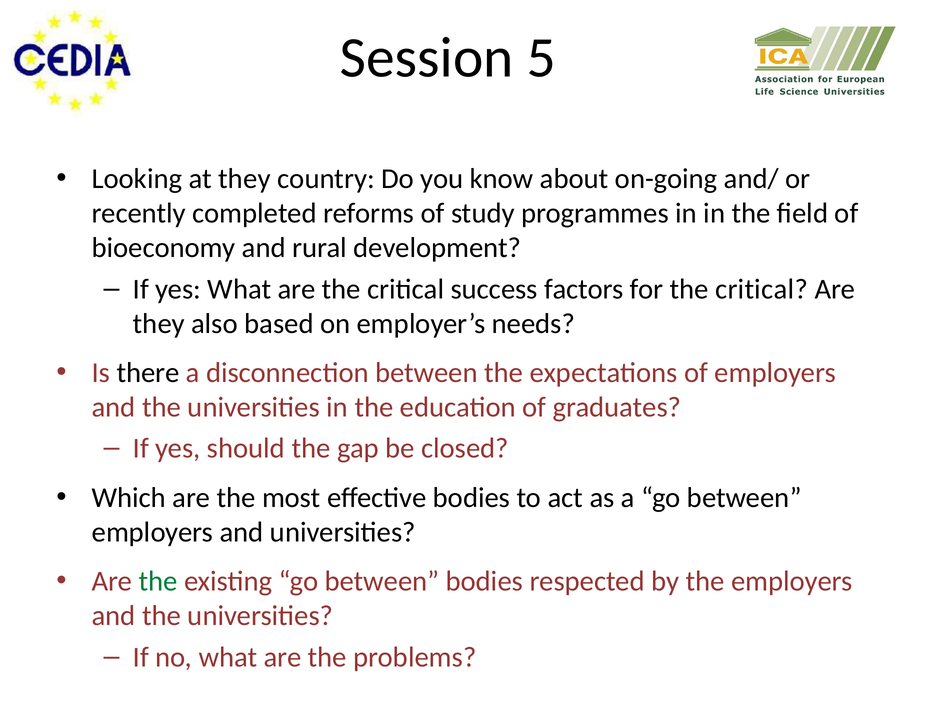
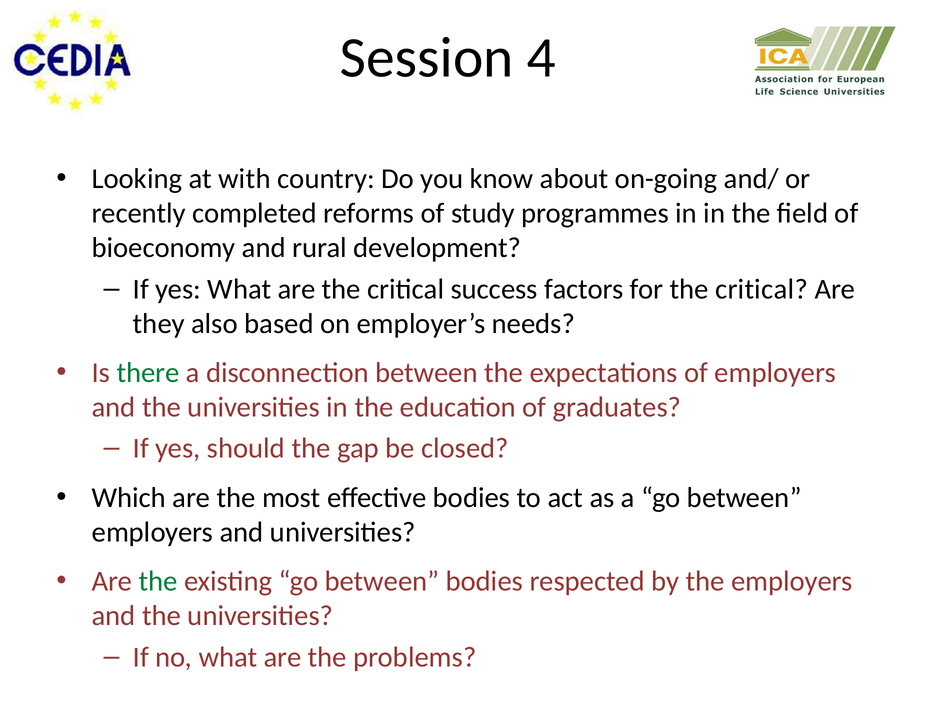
5: 5 -> 4
at they: they -> with
there colour: black -> green
